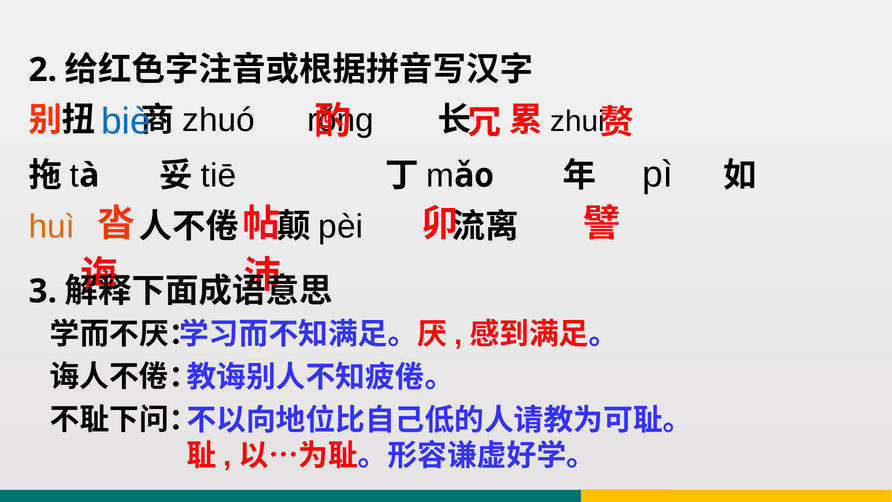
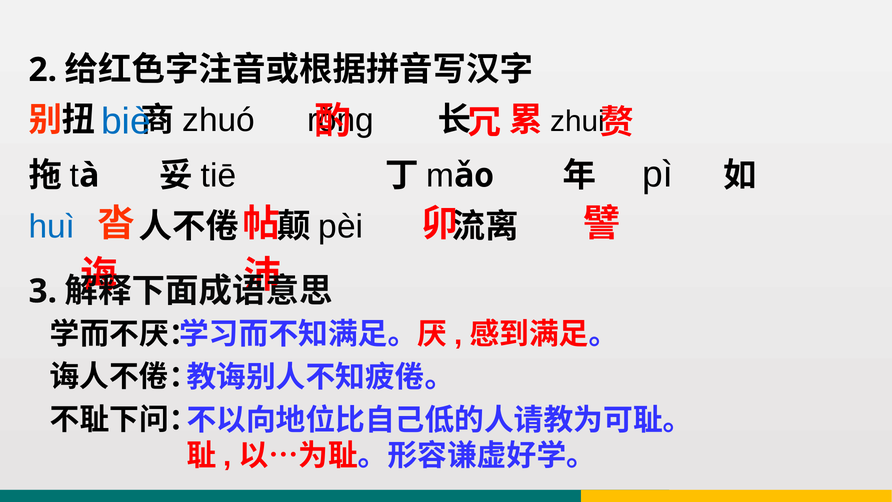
huì colour: orange -> blue
